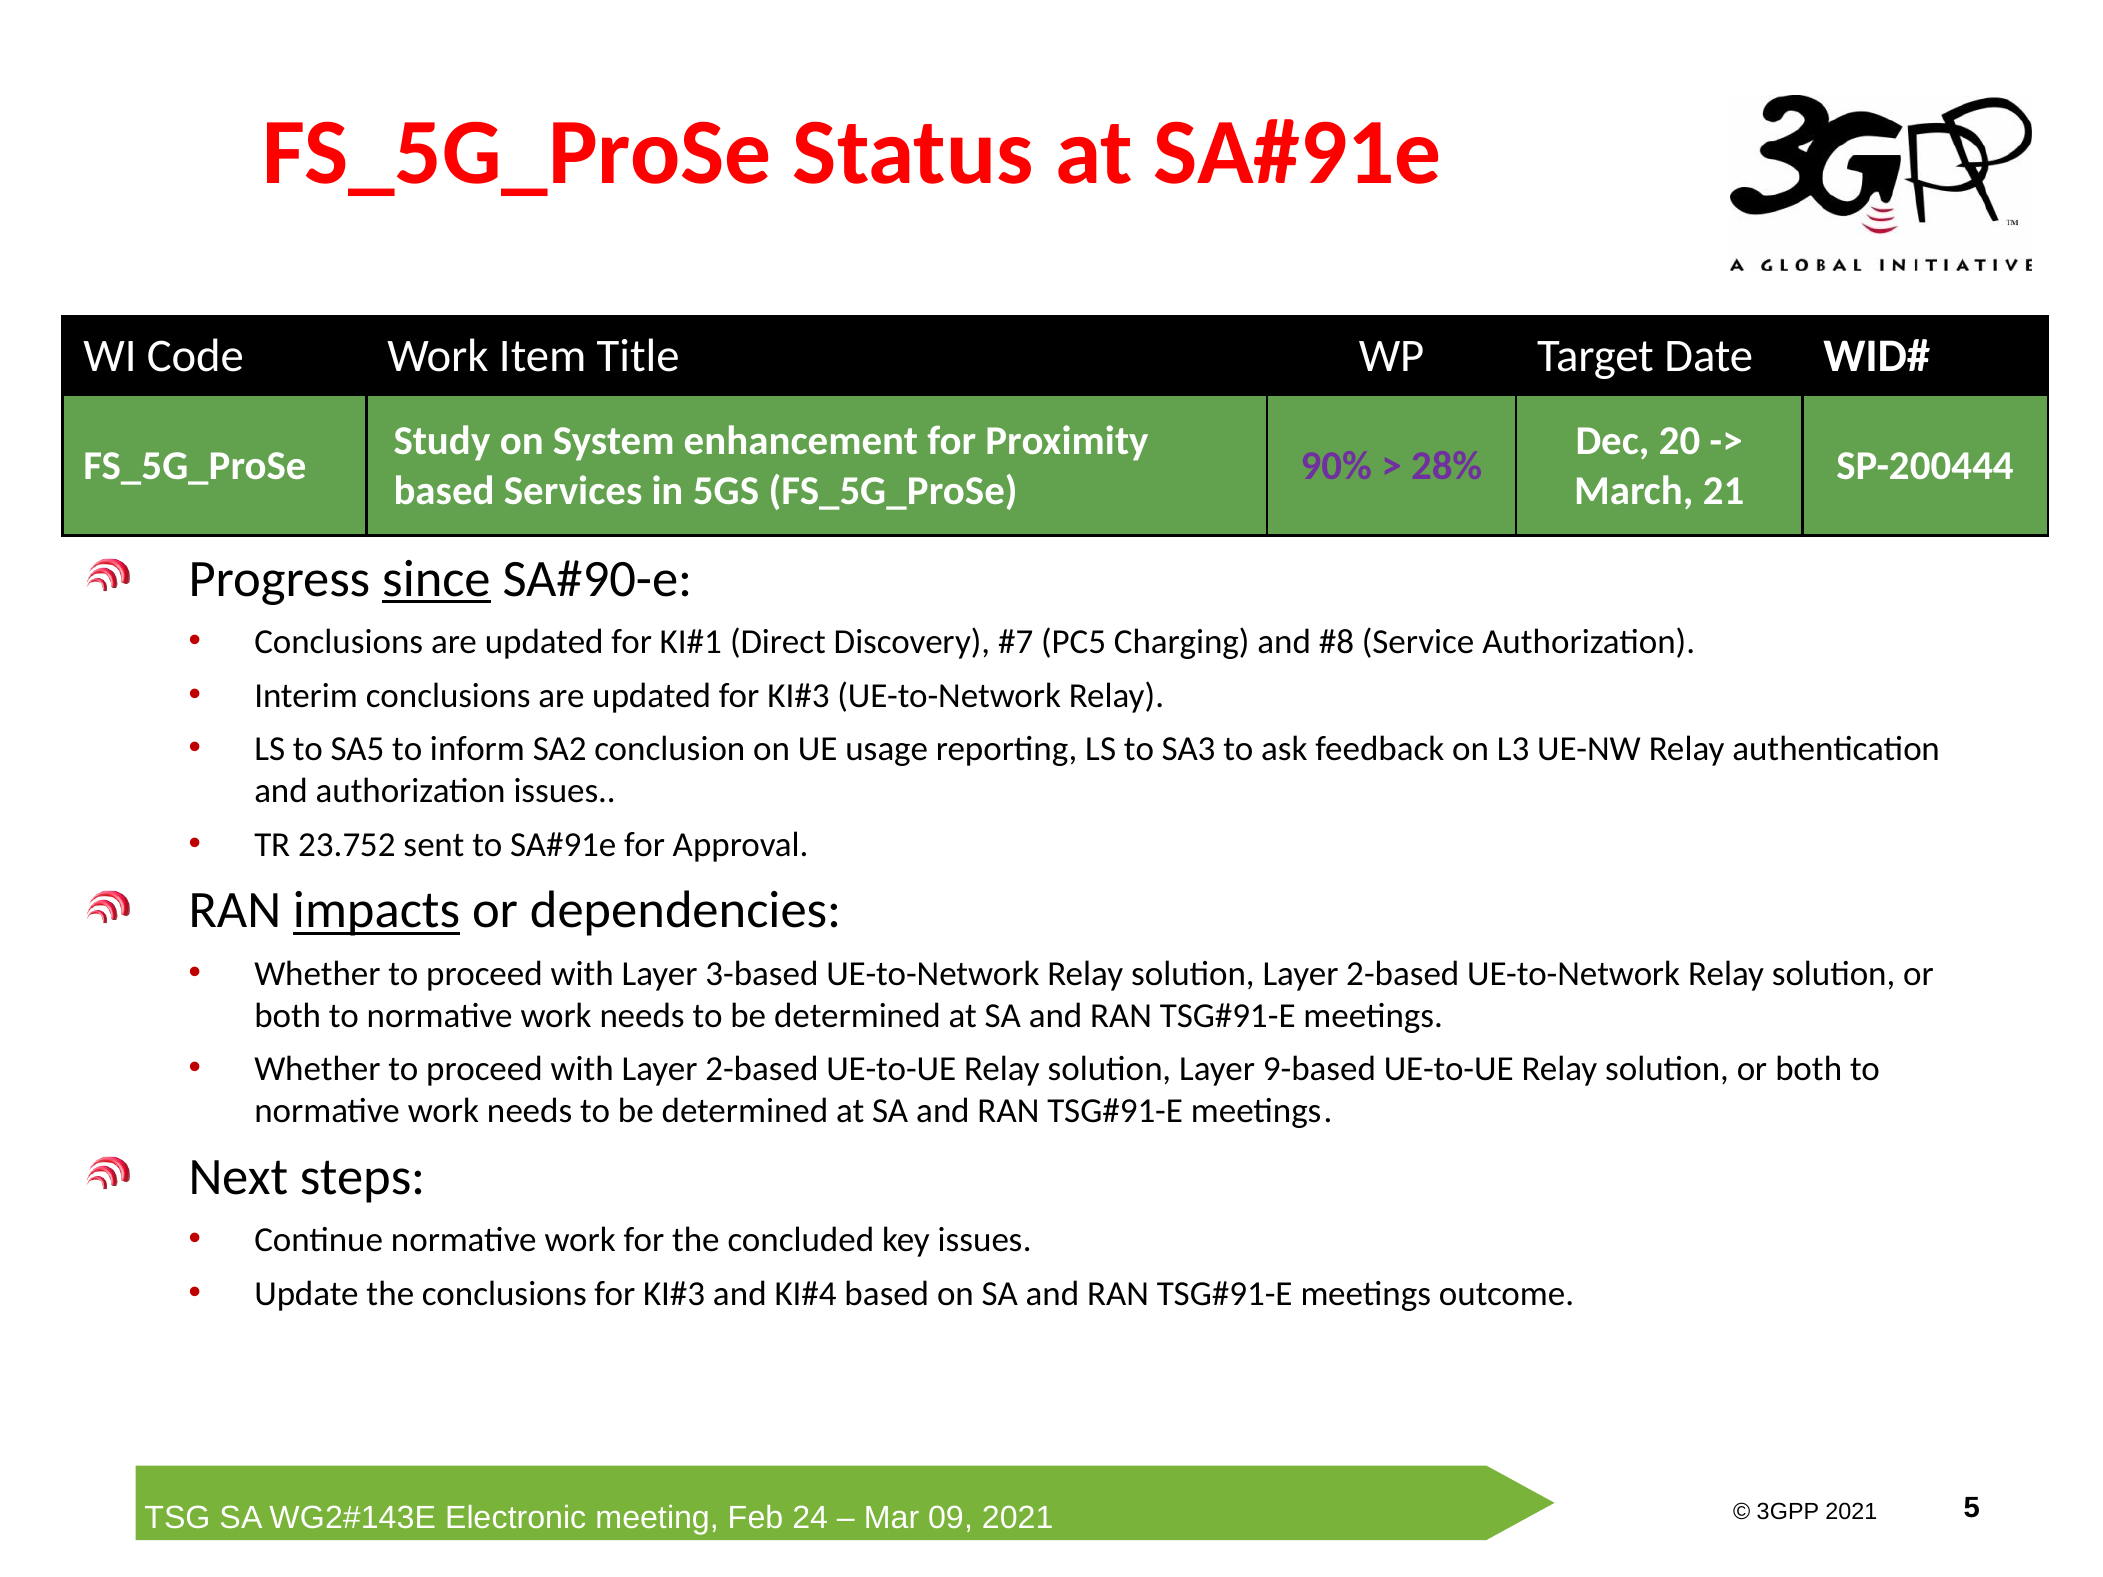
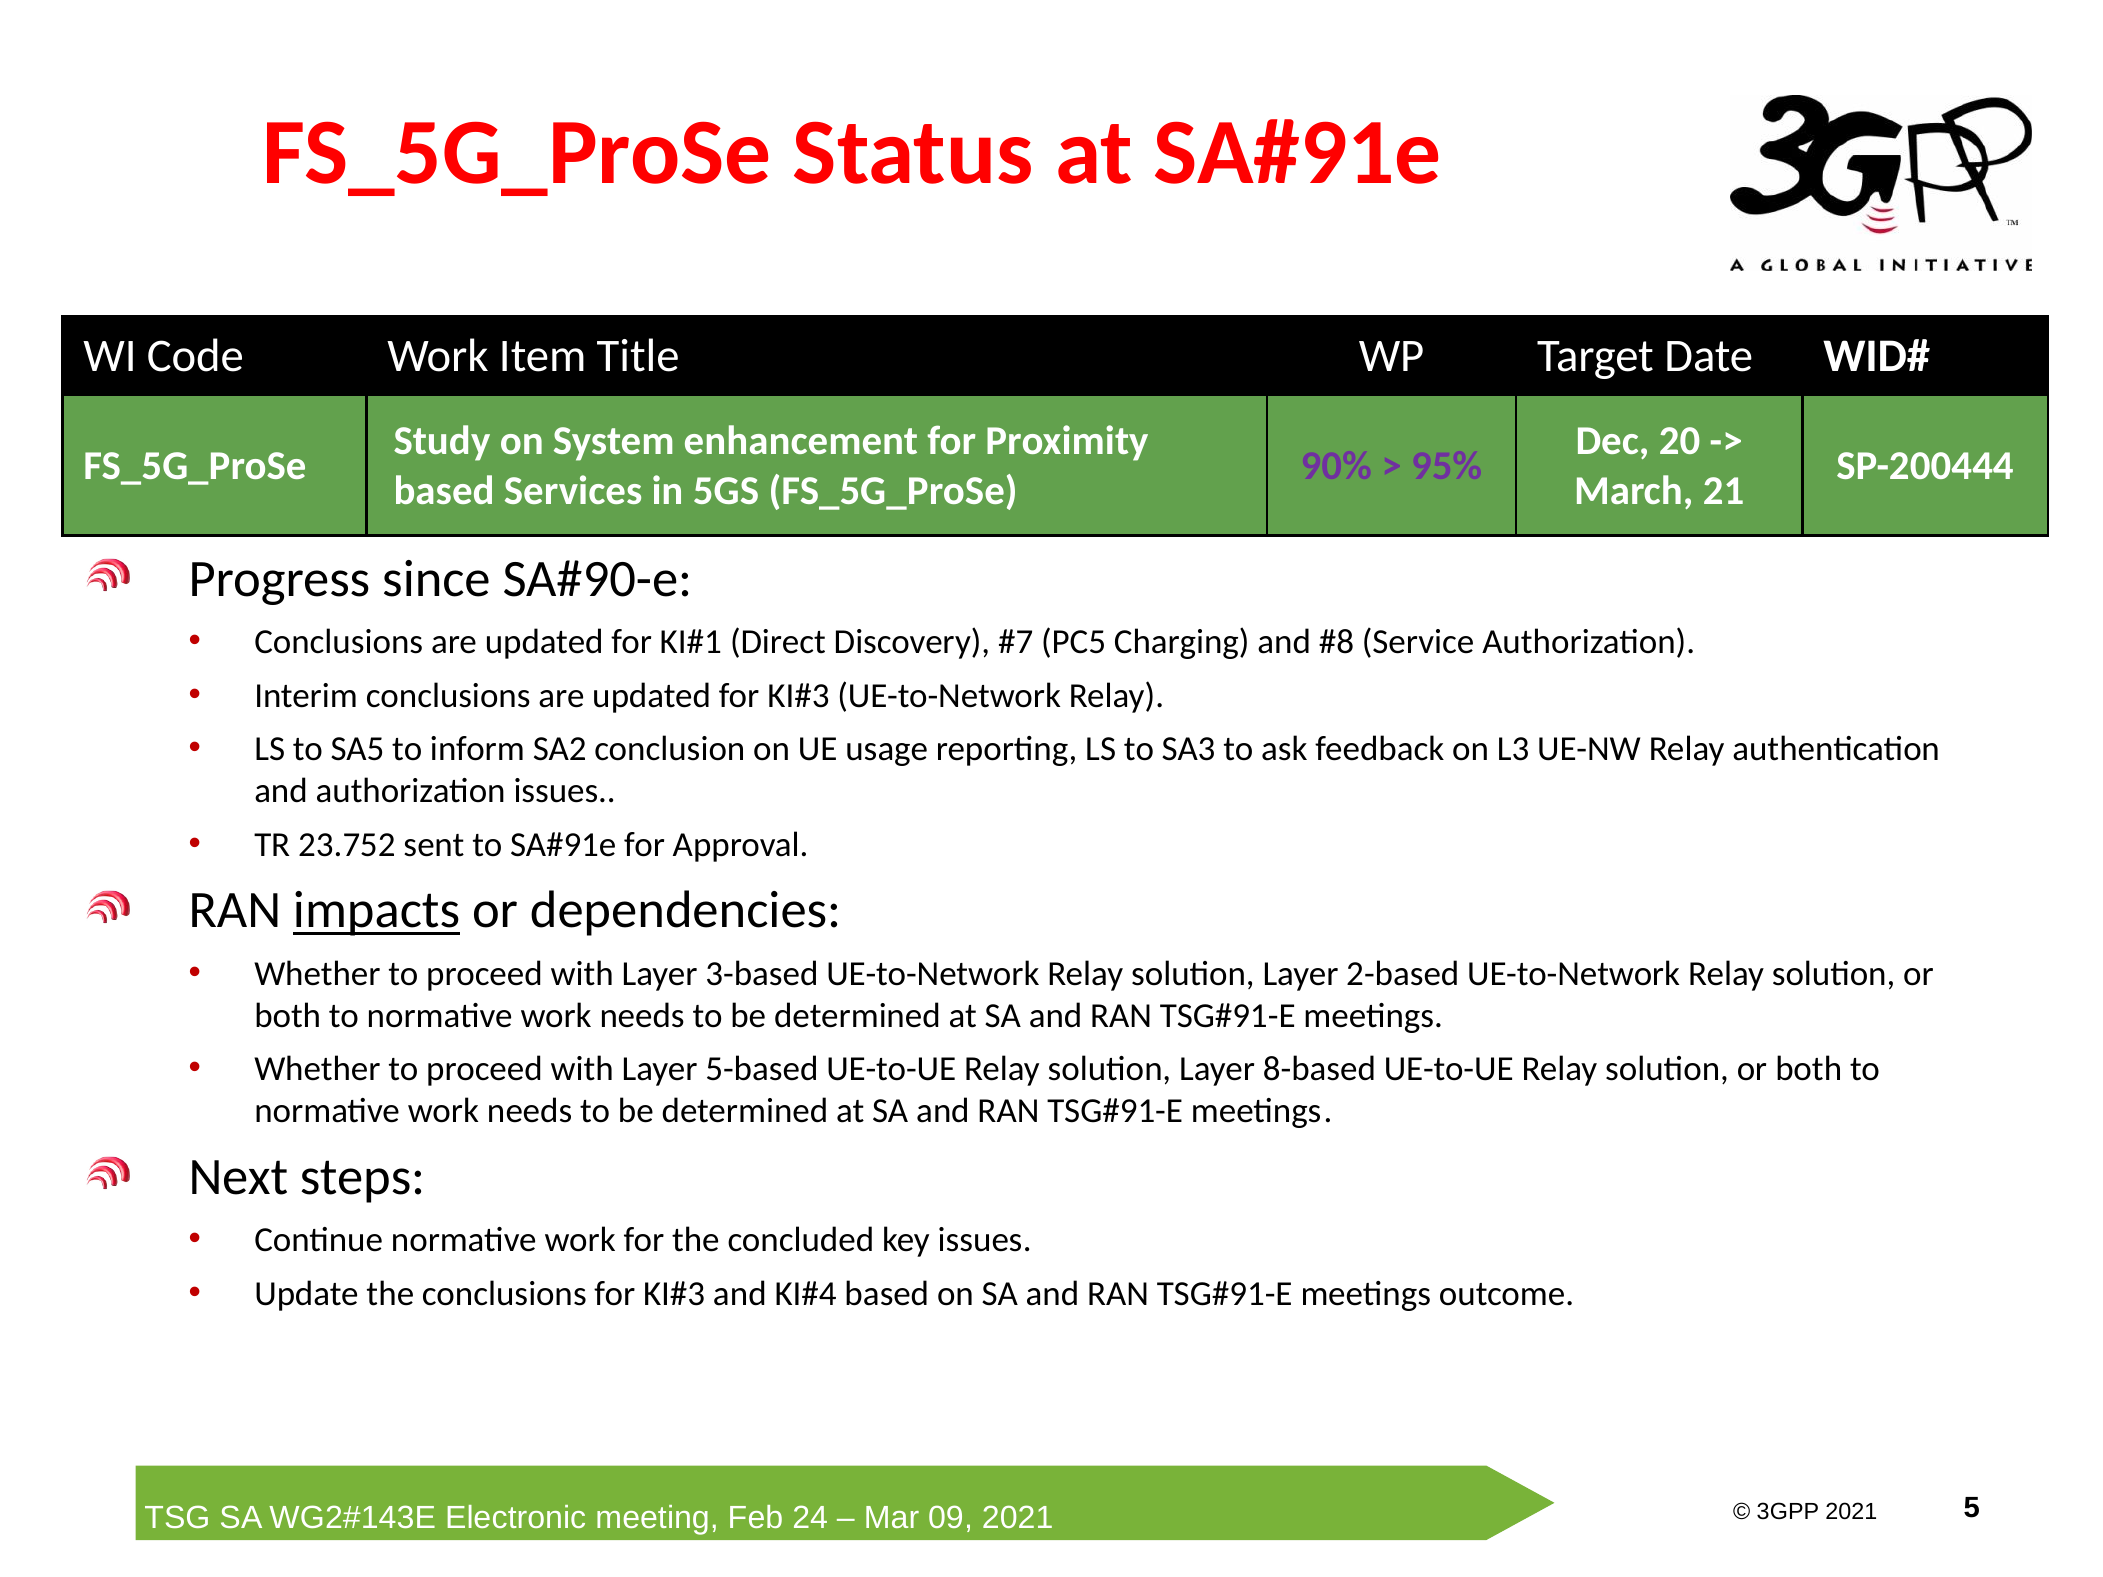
28%: 28% -> 95%
since underline: present -> none
with Layer 2-based: 2-based -> 5-based
9-based: 9-based -> 8-based
